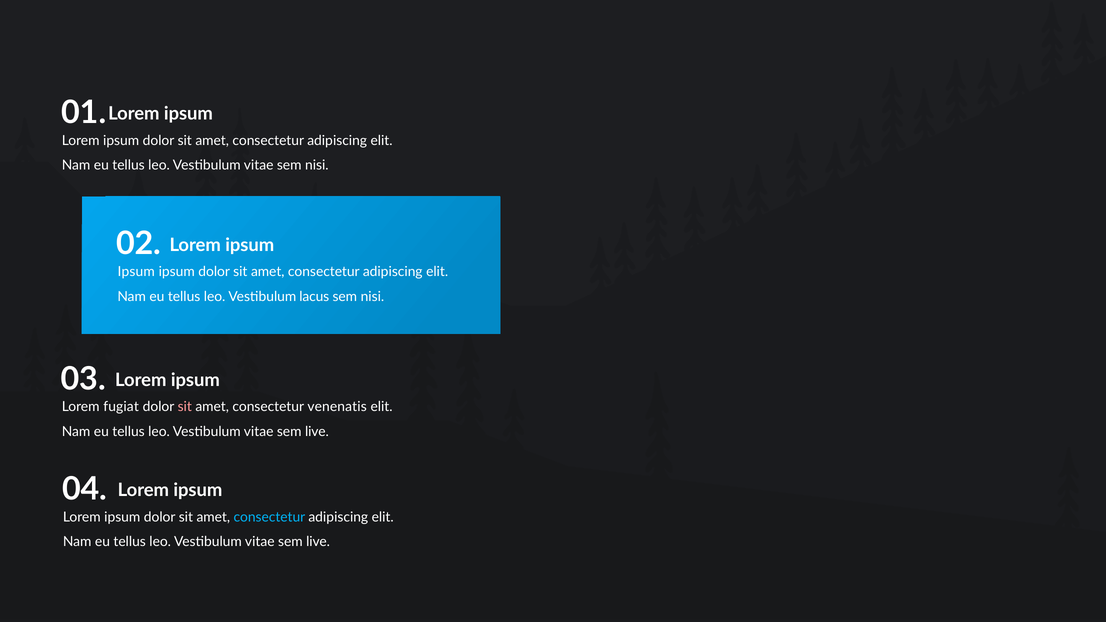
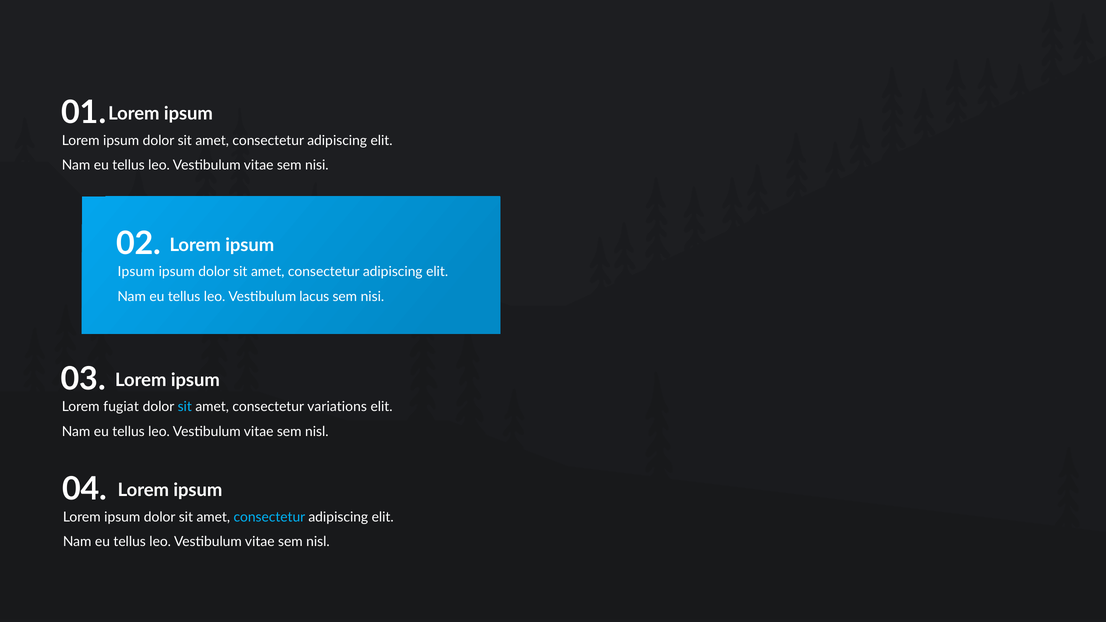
sit at (185, 407) colour: pink -> light blue
venenatis: venenatis -> variations
live at (317, 432): live -> nisl
live at (318, 542): live -> nisl
